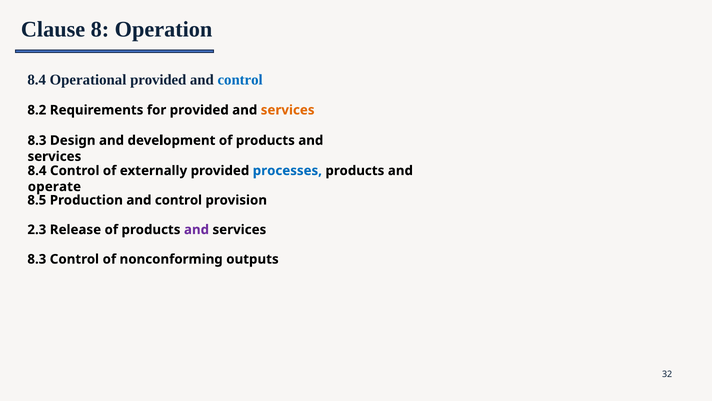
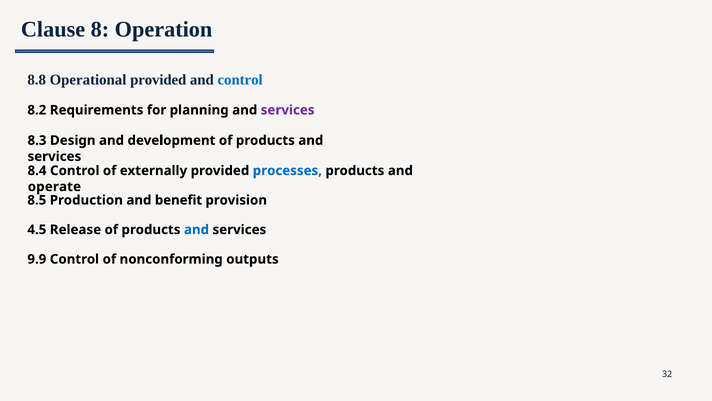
8.4 at (37, 80): 8.4 -> 8.8
for provided: provided -> planning
services at (288, 110) colour: orange -> purple
Production and control: control -> benefit
2.3: 2.3 -> 4.5
and at (196, 229) colour: purple -> blue
8.3 at (37, 259): 8.3 -> 9.9
